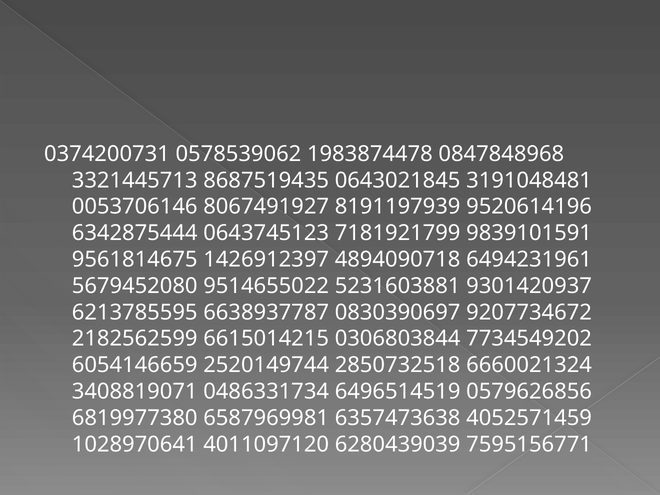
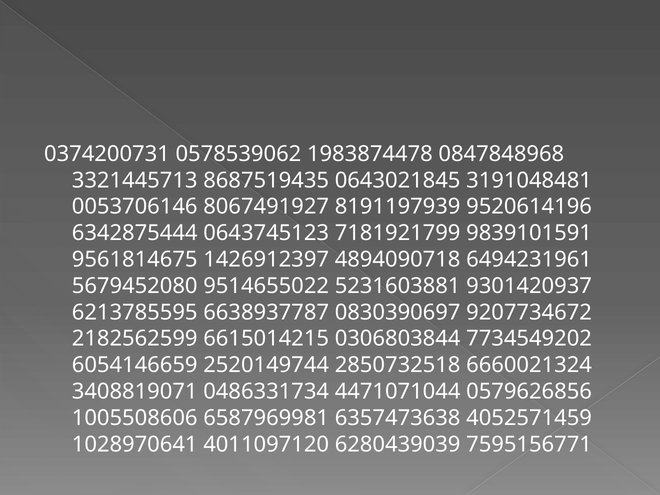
6496514519: 6496514519 -> 4471071044
6819977380: 6819977380 -> 1005508606
